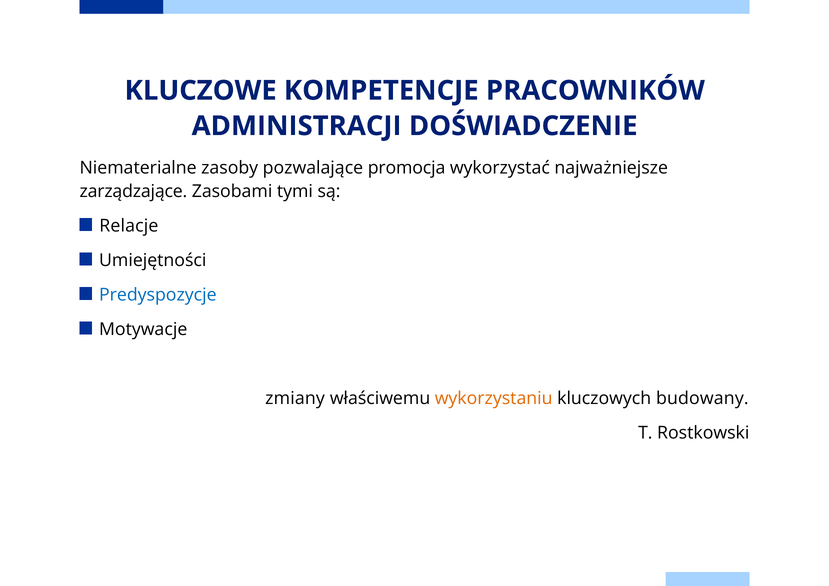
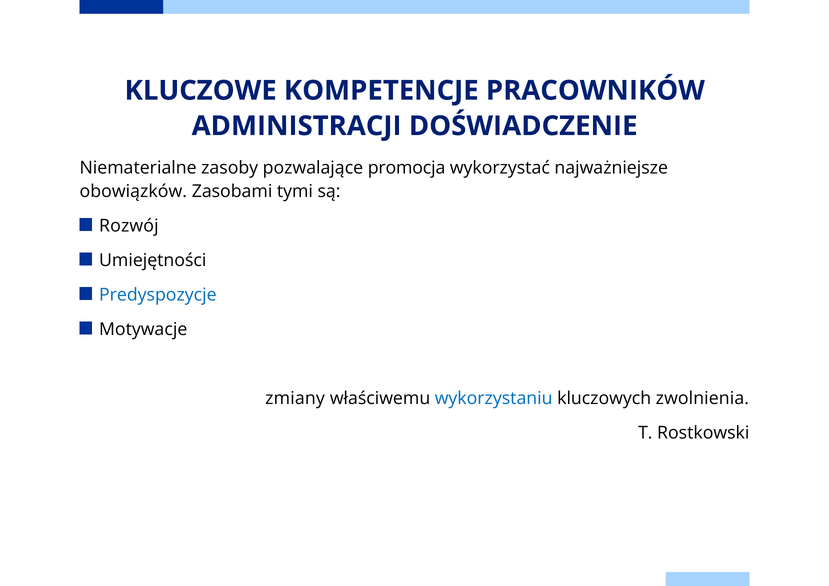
zarządzające: zarządzające -> obowiązków
Relacje: Relacje -> Rozwój
wykorzystaniu colour: orange -> blue
budowany: budowany -> zwolnienia
